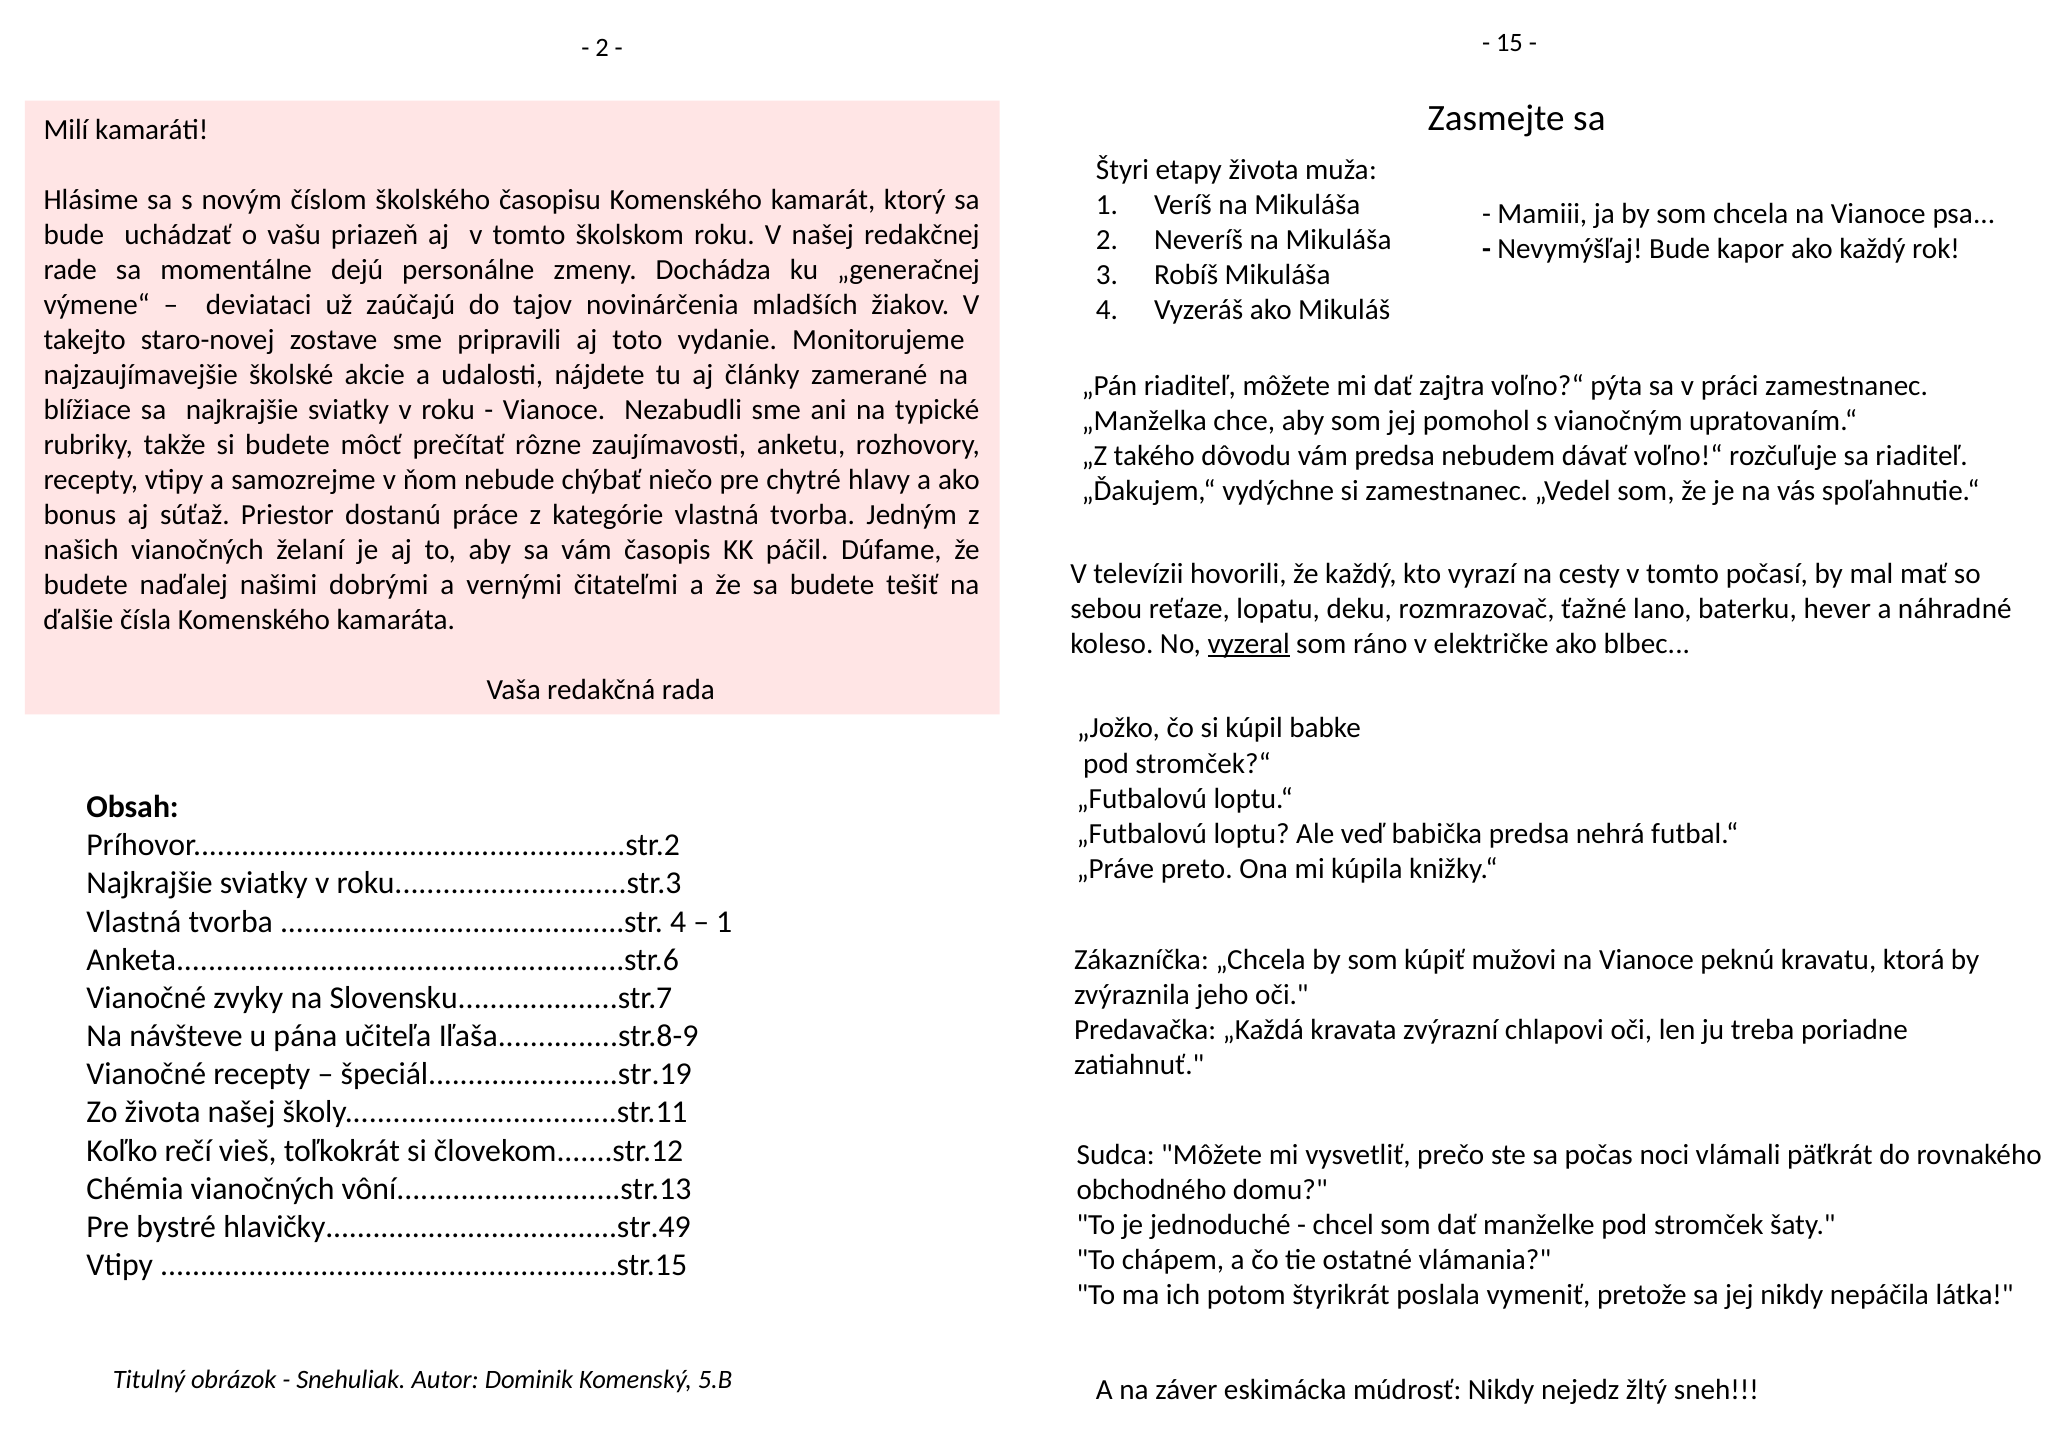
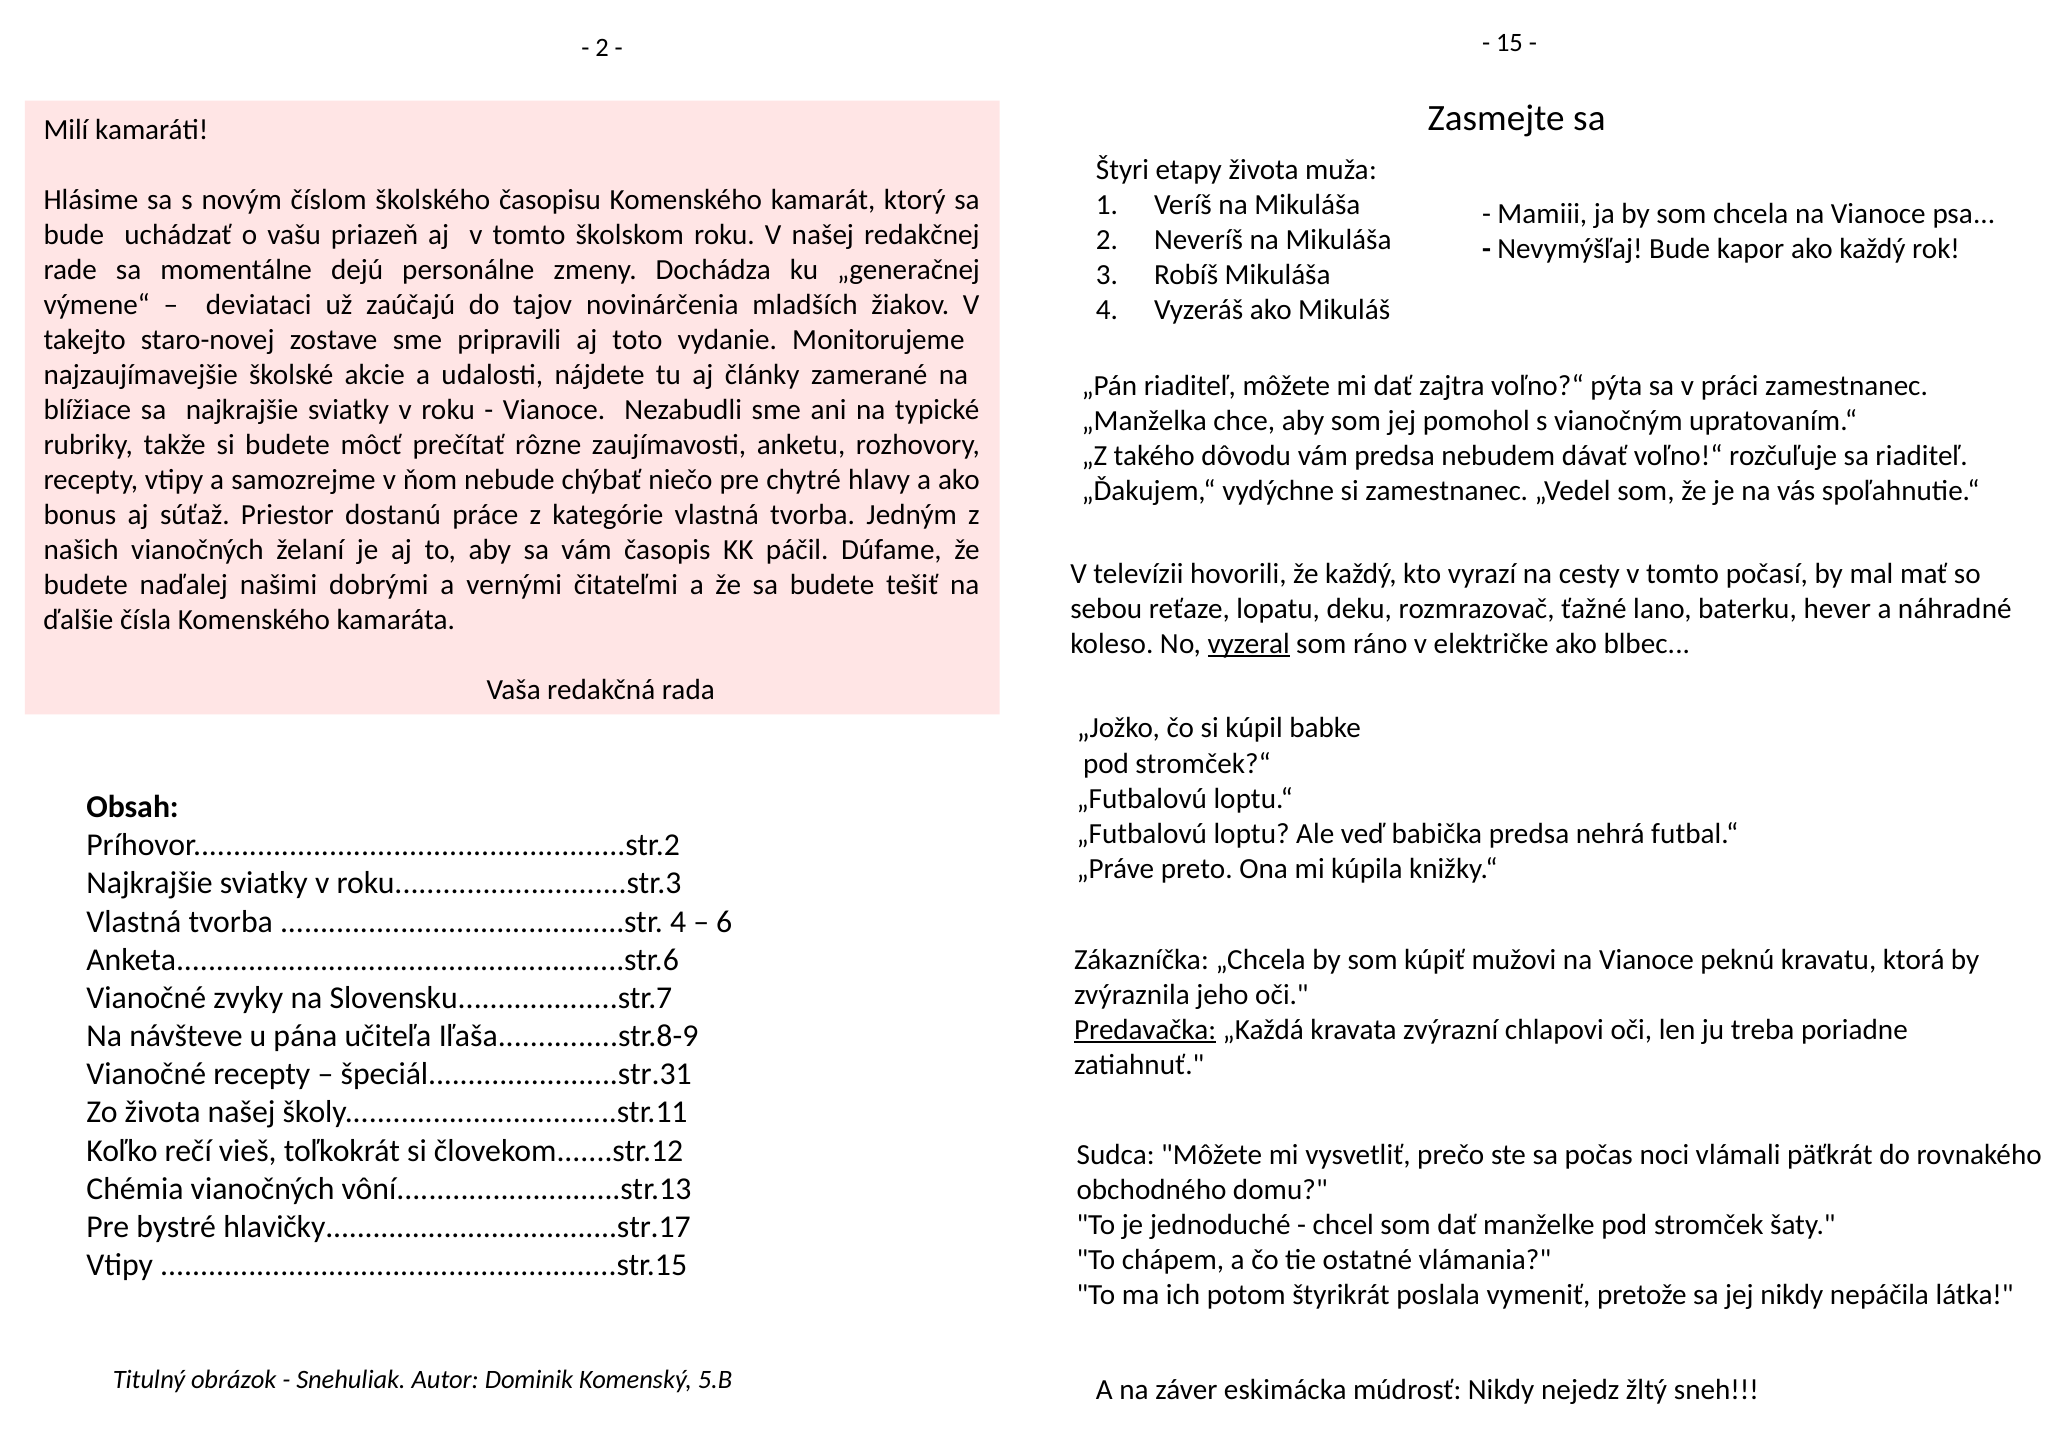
1 at (724, 922): 1 -> 6
Predavačka underline: none -> present
špeciál........................str.19: špeciál........................str.19 -> špeciál........................str.31
hlavičky.....................................str.49: hlavičky.....................................str.49 -> hlavičky.....................................str.17
